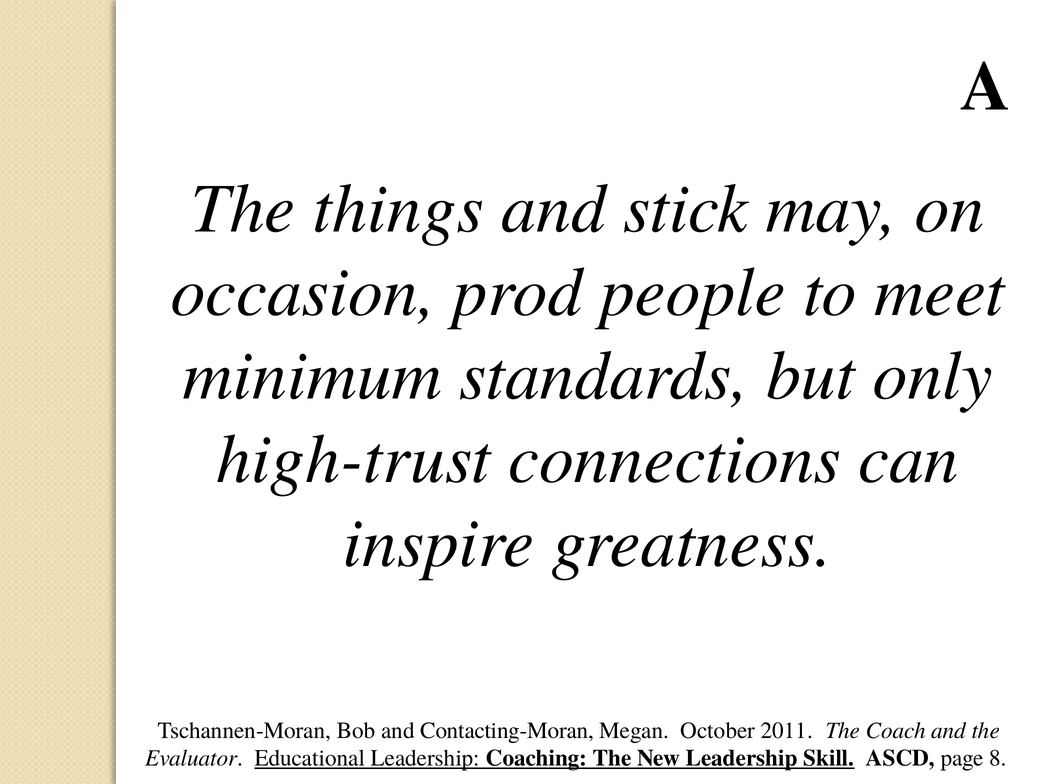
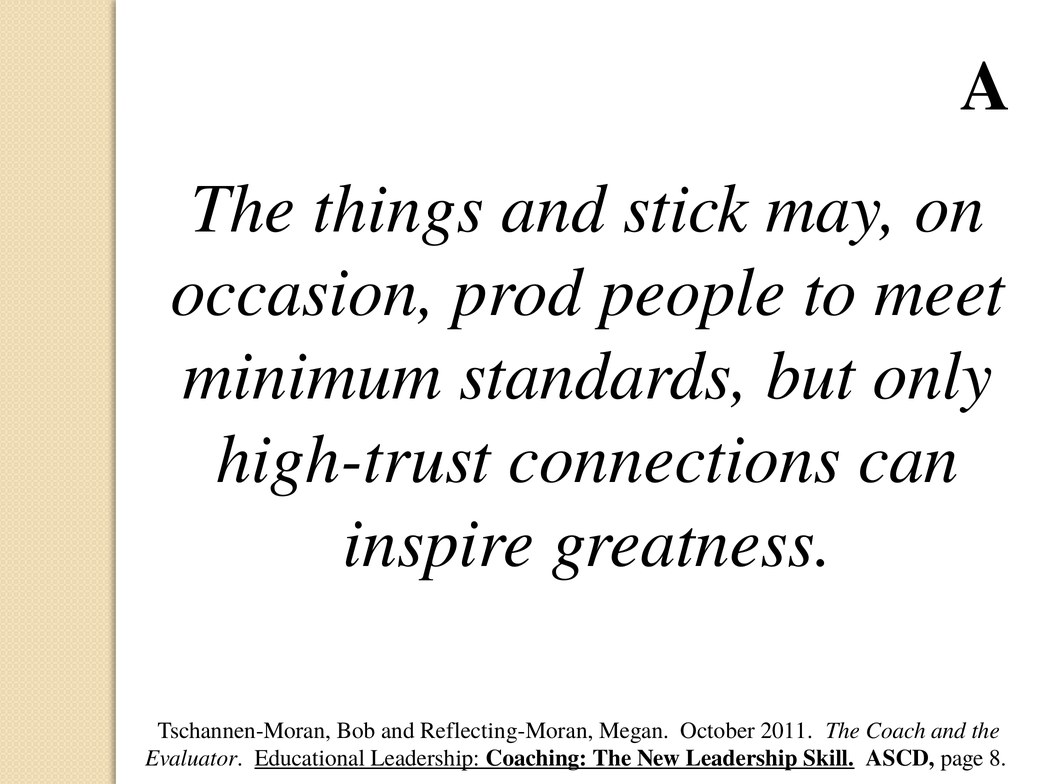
Contacting-Moran: Contacting-Moran -> Reflecting-Moran
